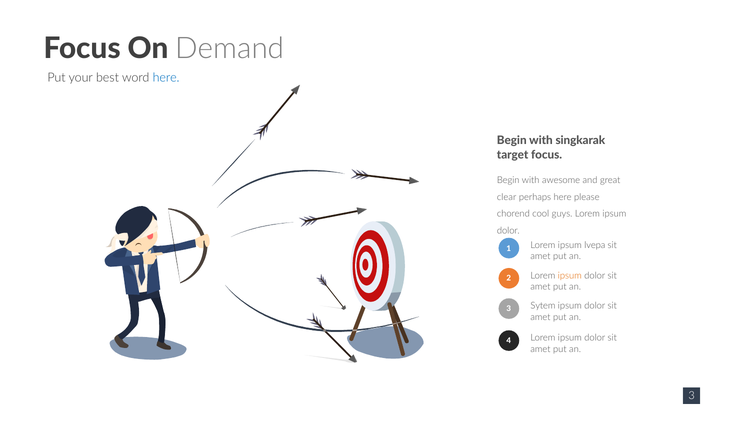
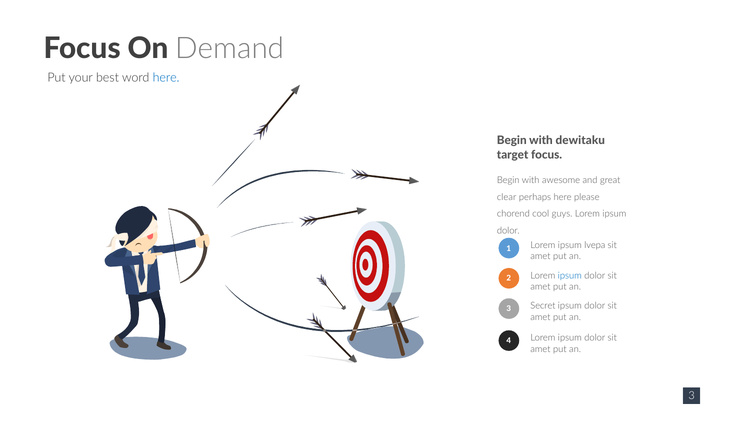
singkarak: singkarak -> dewitaku
ipsum at (570, 276) colour: orange -> blue
Sytem: Sytem -> Secret
